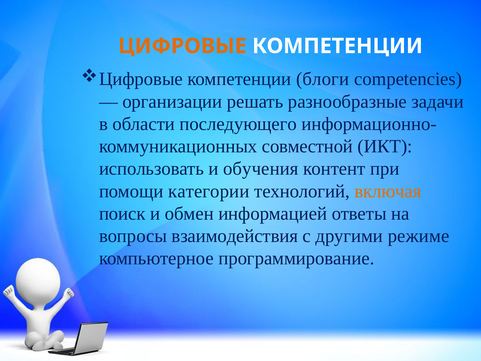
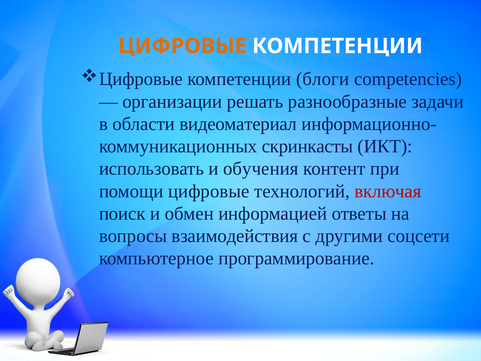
последующего: последующего -> видеоматериал
совместной: совместной -> скринкасты
помощи категории: категории -> цифровые
включая colour: orange -> red
режиме: режиме -> соцсети
